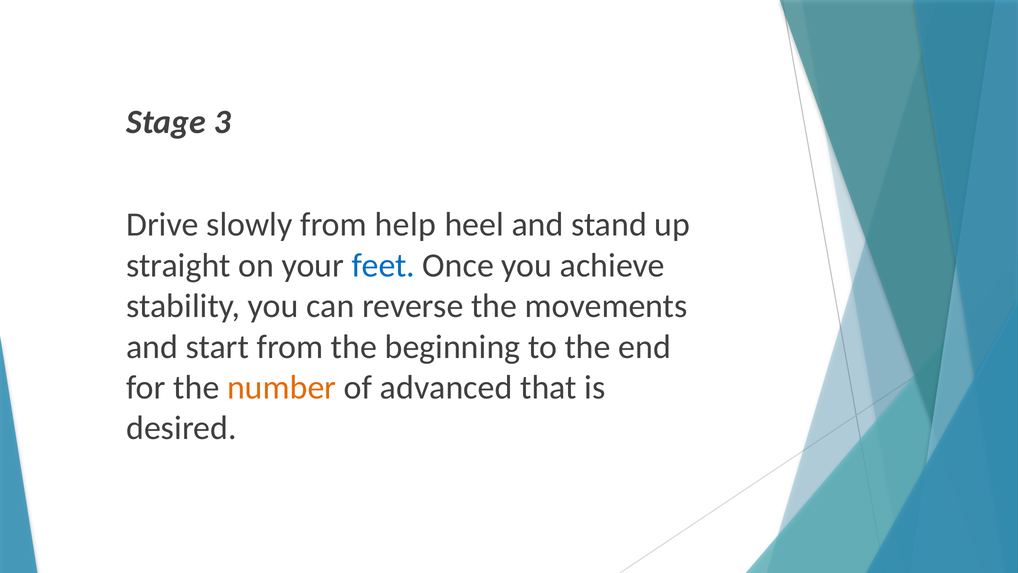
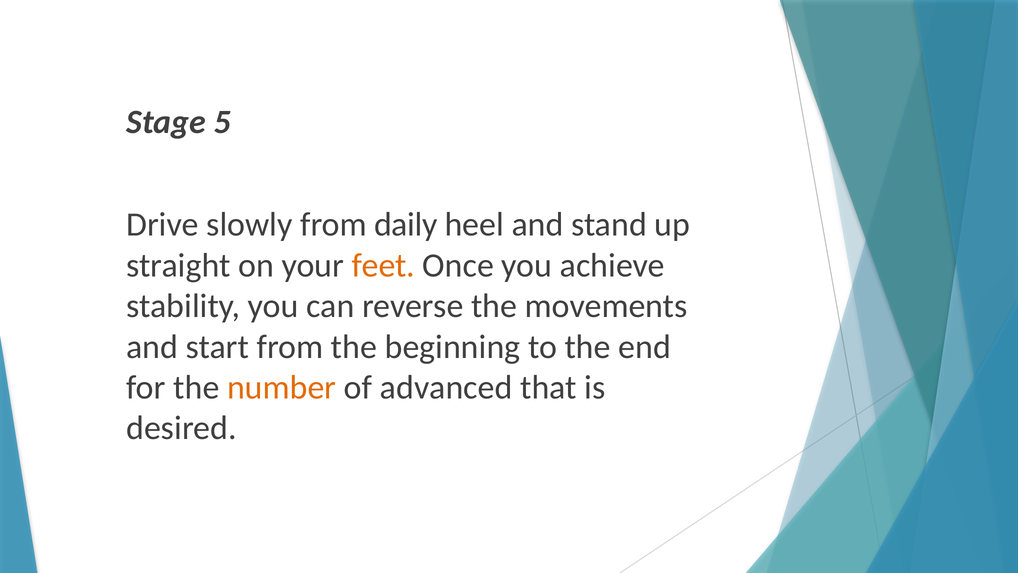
3: 3 -> 5
help: help -> daily
feet colour: blue -> orange
